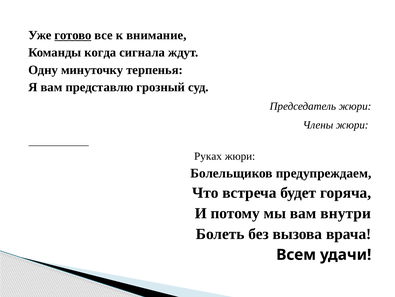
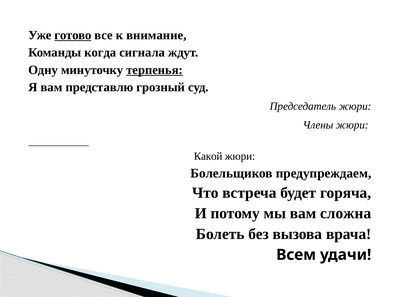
терпенья underline: none -> present
Руках: Руках -> Какой
внутри: внутри -> сложна
